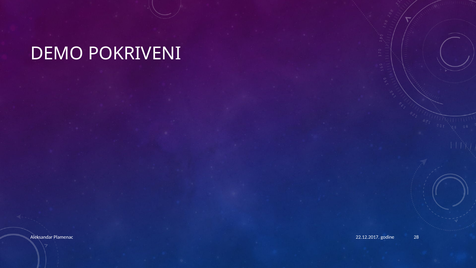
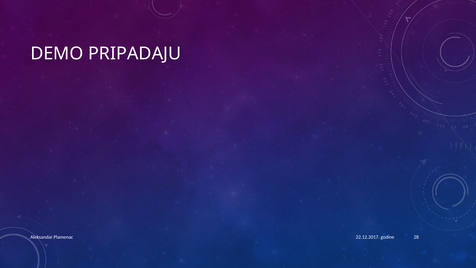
POKRIVENI: POKRIVENI -> PRIPADAJU
